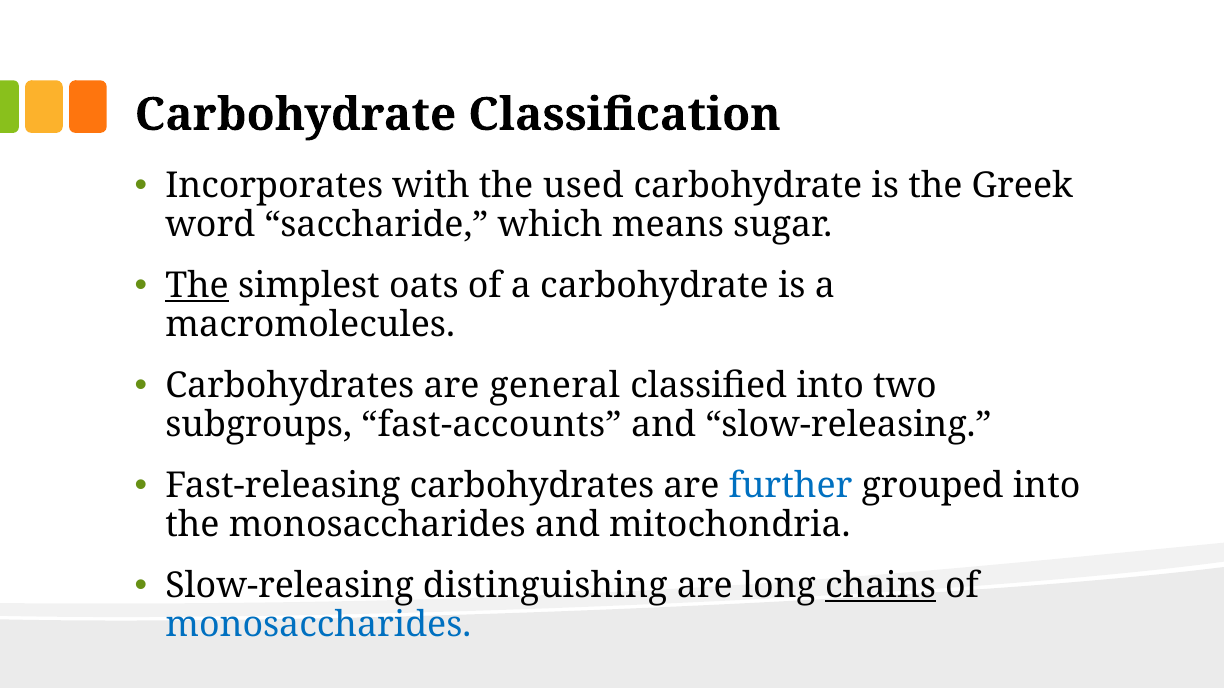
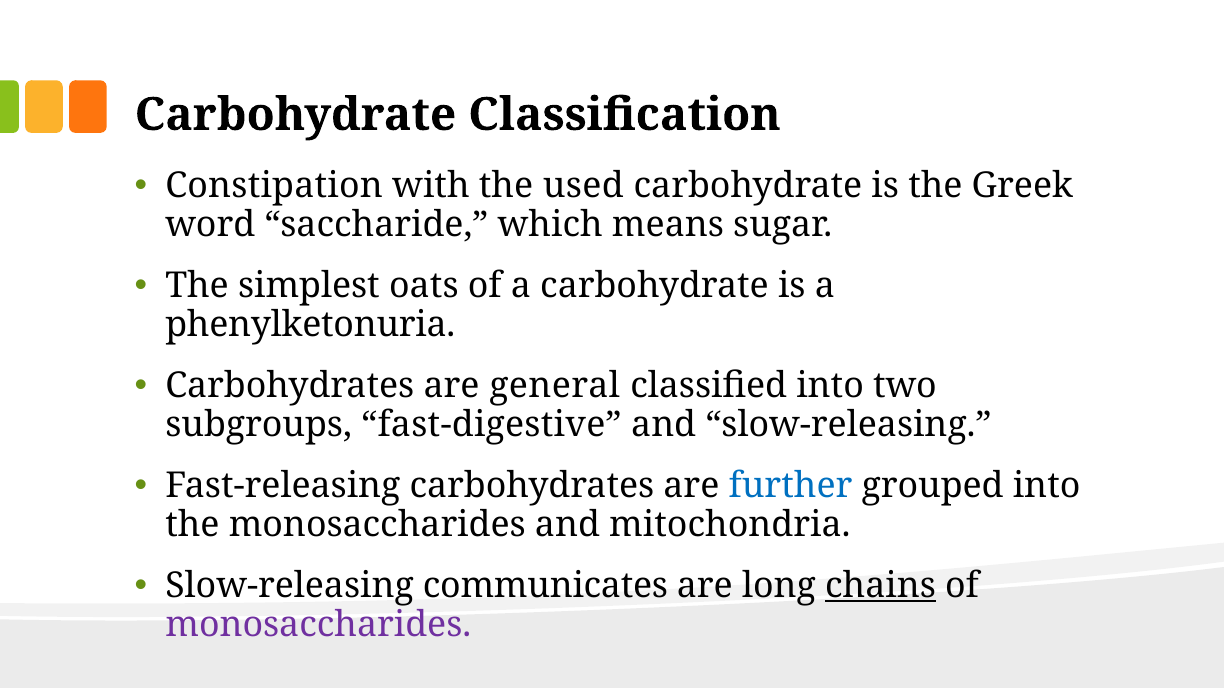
Incorporates: Incorporates -> Constipation
The at (197, 286) underline: present -> none
macromolecules: macromolecules -> phenylketonuria
fast-accounts: fast-accounts -> fast-digestive
distinguishing: distinguishing -> communicates
monosaccharides at (318, 625) colour: blue -> purple
